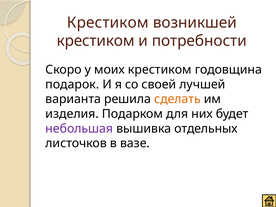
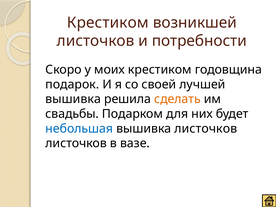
крестиком at (96, 41): крестиком -> листочков
варианта at (73, 99): варианта -> вышивка
изделия: изделия -> свадьбы
небольшая colour: purple -> blue
вышивка отдельных: отдельных -> листочков
